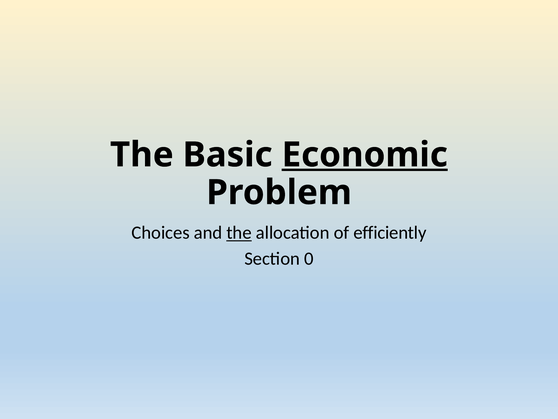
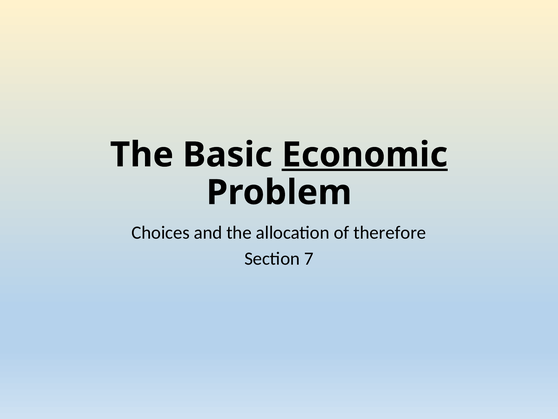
the at (239, 233) underline: present -> none
efficiently: efficiently -> therefore
0: 0 -> 7
